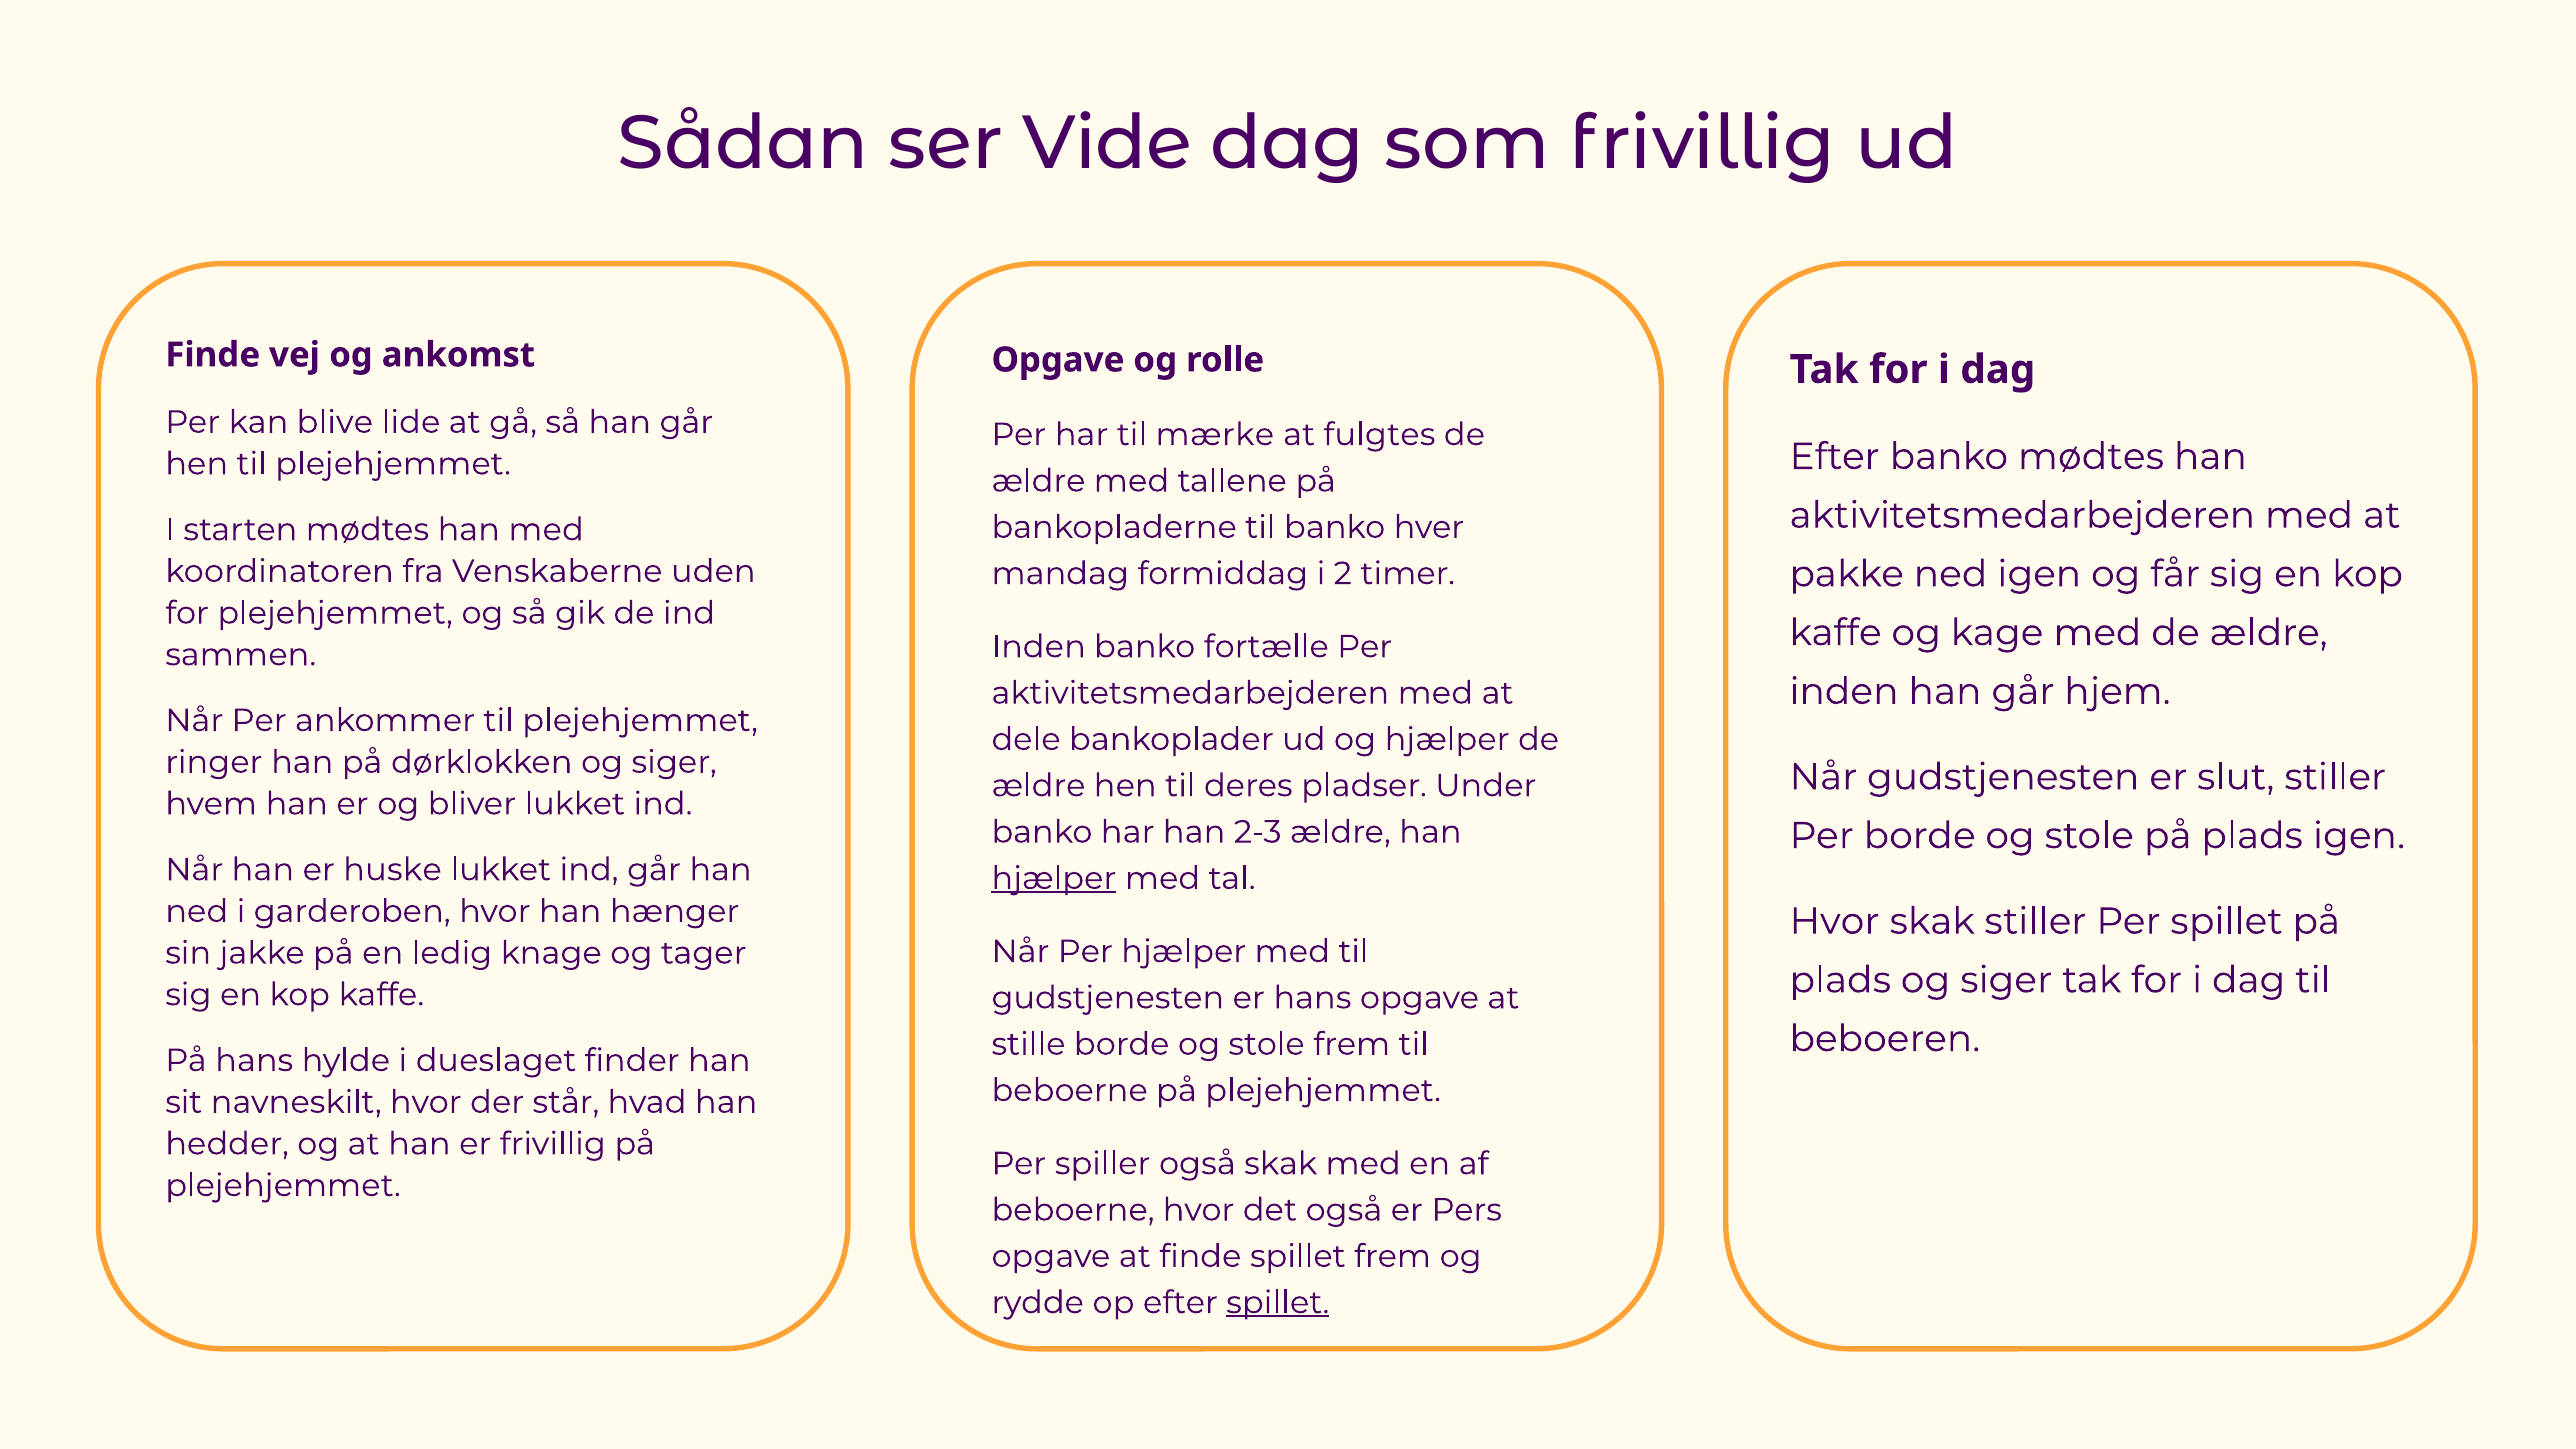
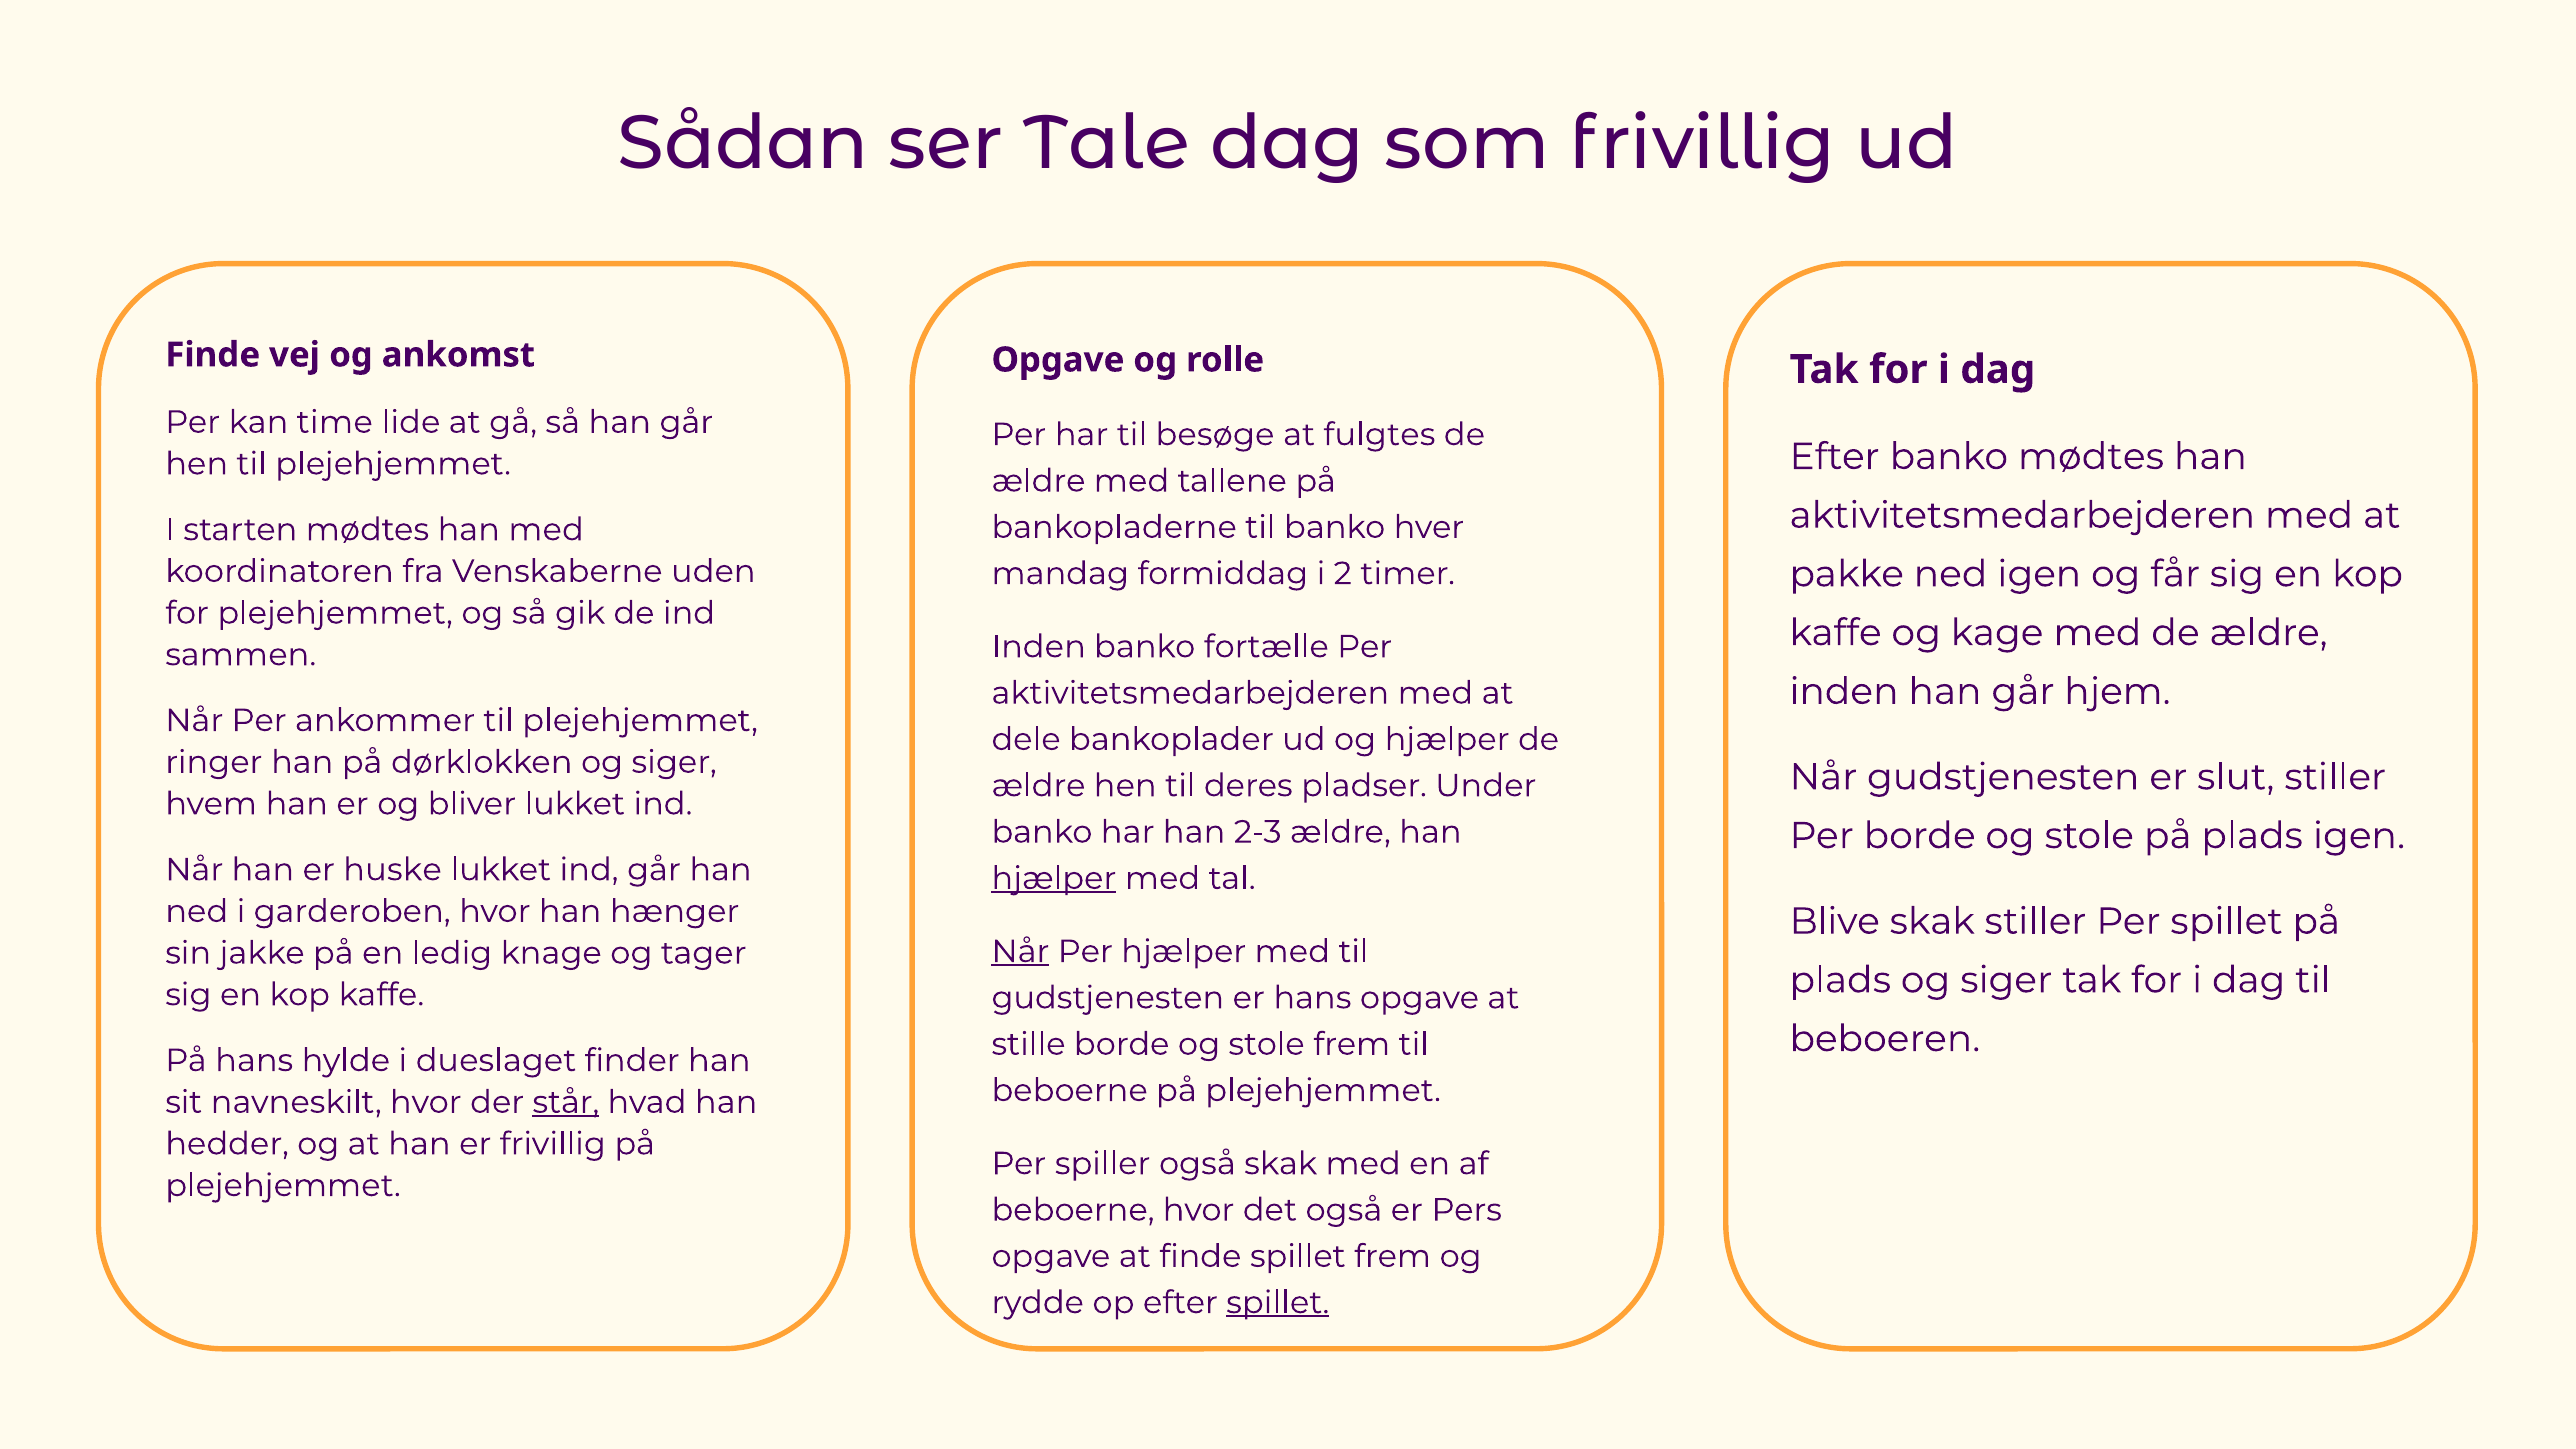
Vide: Vide -> Tale
blive: blive -> time
mærke: mærke -> besøge
Hvor at (1834, 921): Hvor -> Blive
Når at (1020, 951) underline: none -> present
står underline: none -> present
